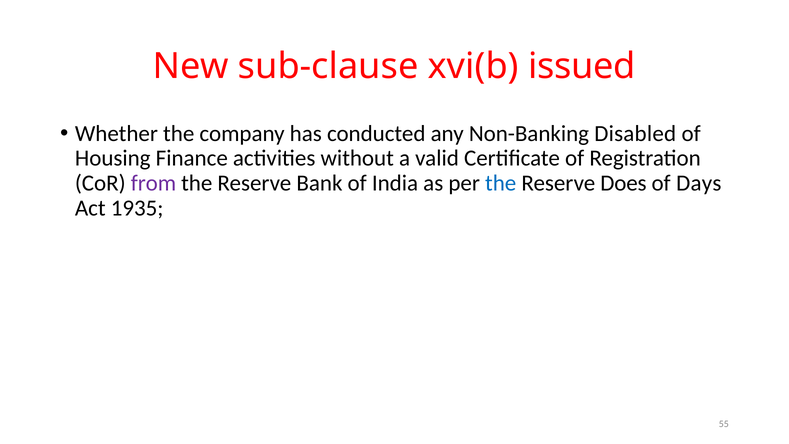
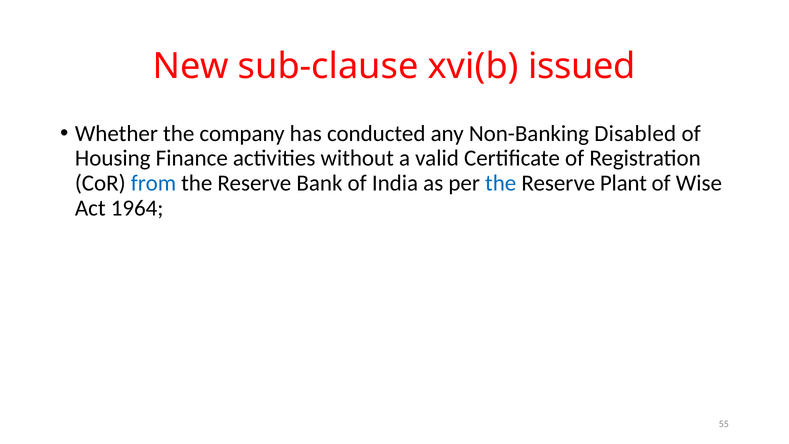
from colour: purple -> blue
Does: Does -> Plant
Days: Days -> Wise
1935: 1935 -> 1964
